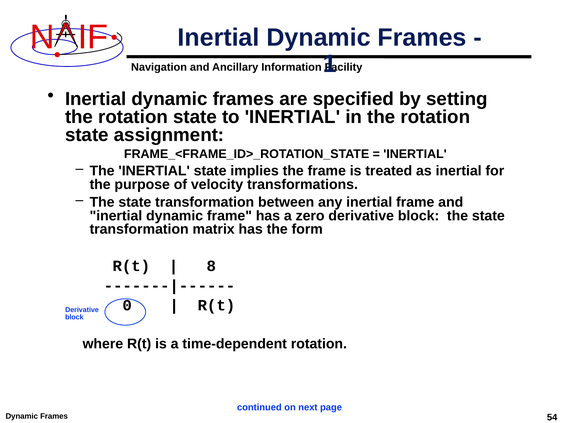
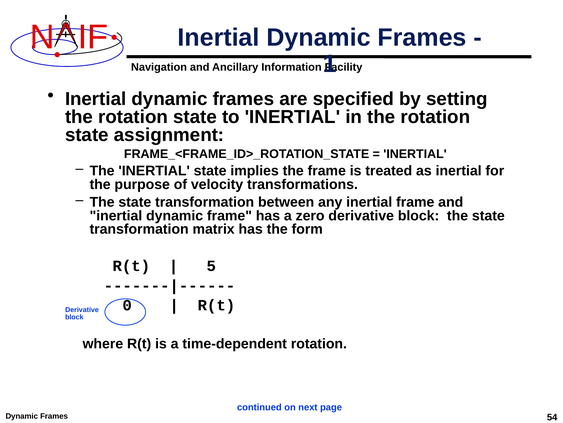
8: 8 -> 5
